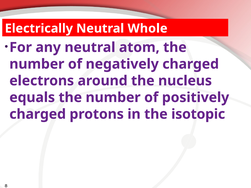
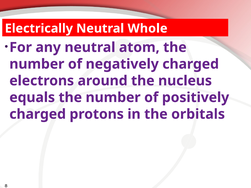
isotopic: isotopic -> orbitals
